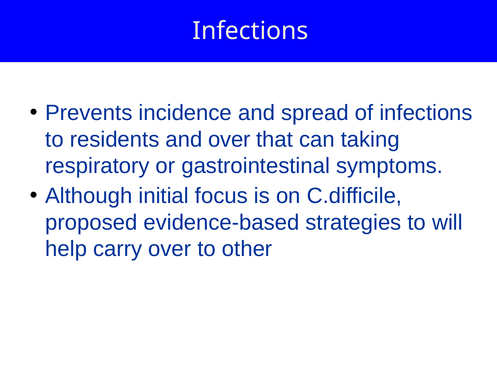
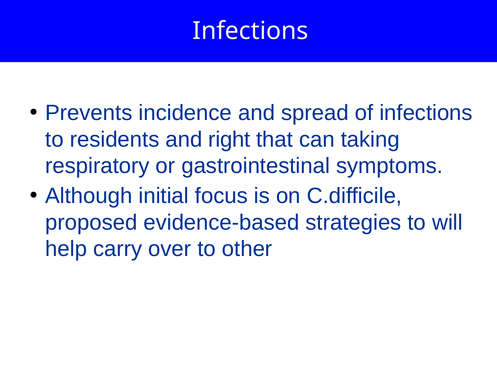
and over: over -> right
